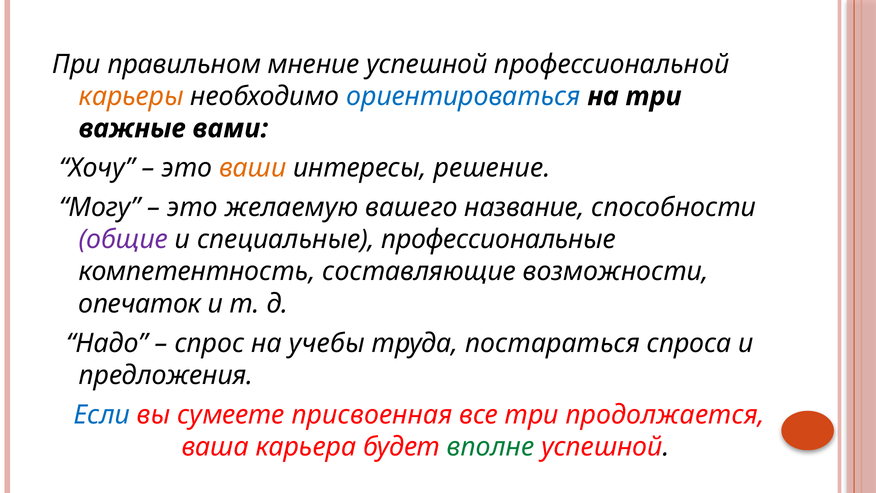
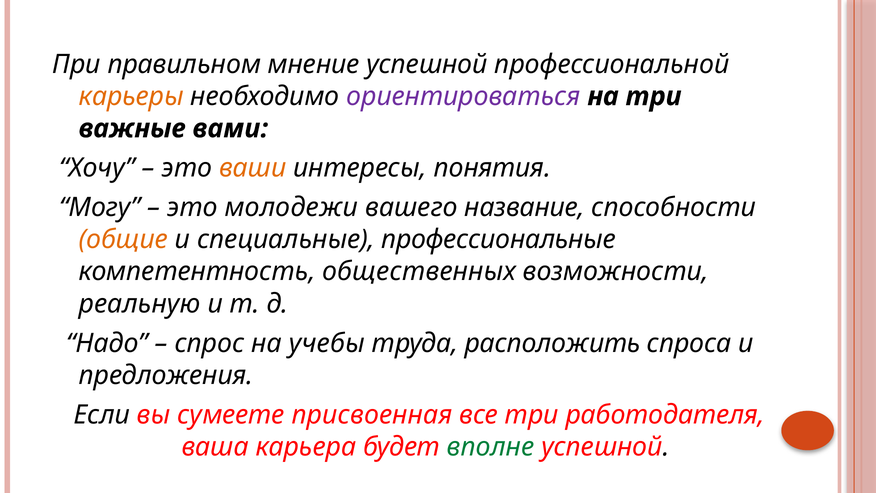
ориентироваться colour: blue -> purple
решение: решение -> понятия
желаемую: желаемую -> молодежи
общие colour: purple -> orange
составляющие: составляющие -> общественных
опечаток: опечаток -> реальную
постараться: постараться -> расположить
Если colour: blue -> black
продолжается: продолжается -> работодателя
